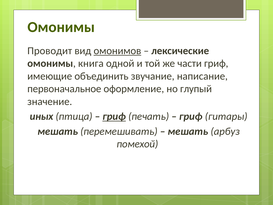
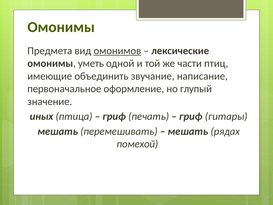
Проводит: Проводит -> Предмета
книга: книга -> уметь
части гриф: гриф -> птиц
гриф at (114, 116) underline: present -> none
арбуз: арбуз -> рядах
